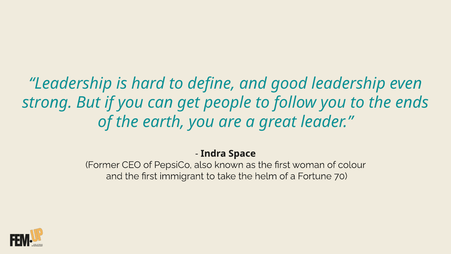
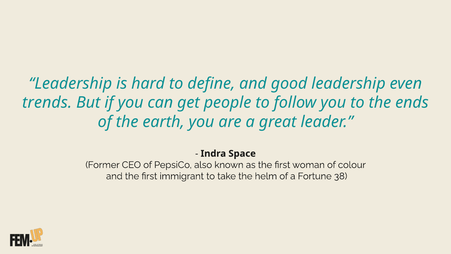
strong: strong -> trends
70: 70 -> 38
